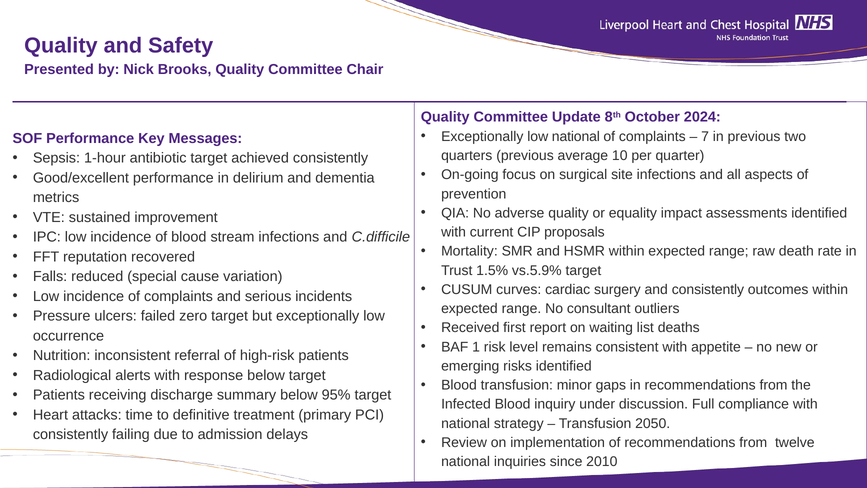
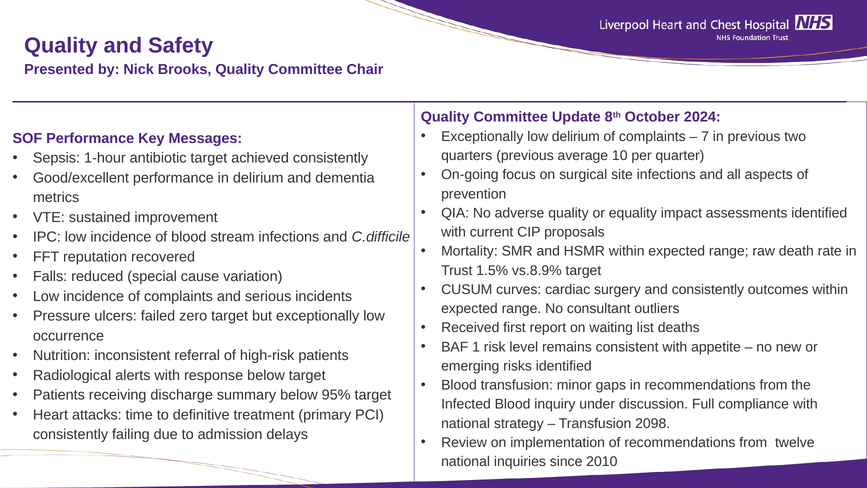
low national: national -> delirium
vs.5.9%: vs.5.9% -> vs.8.9%
2050: 2050 -> 2098
